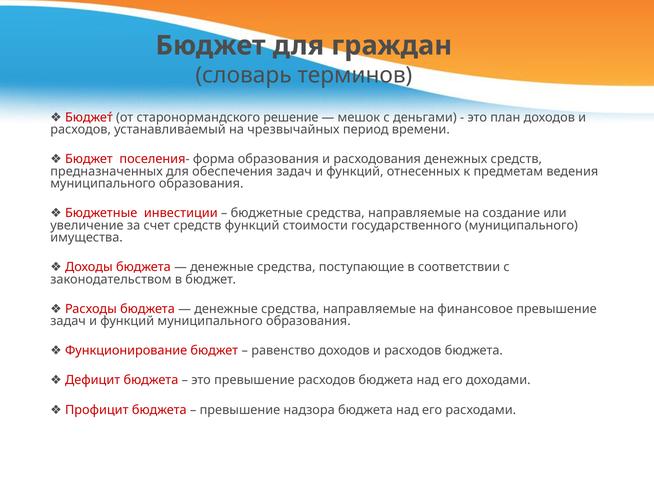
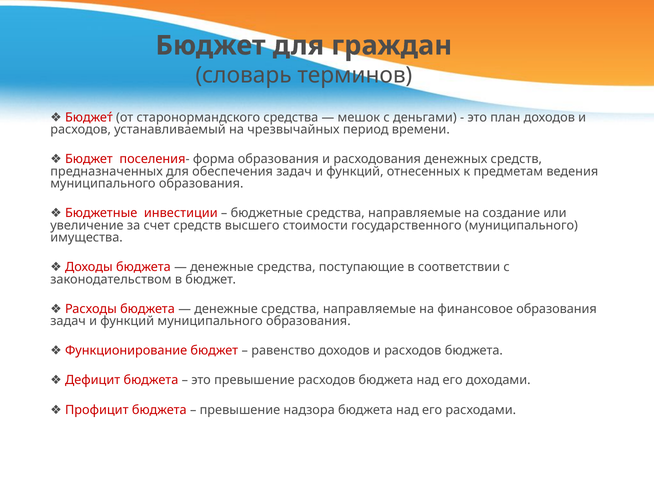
старонормандского решение: решение -> средства
средств функций: функций -> высшего
финансовое превышение: превышение -> образования
